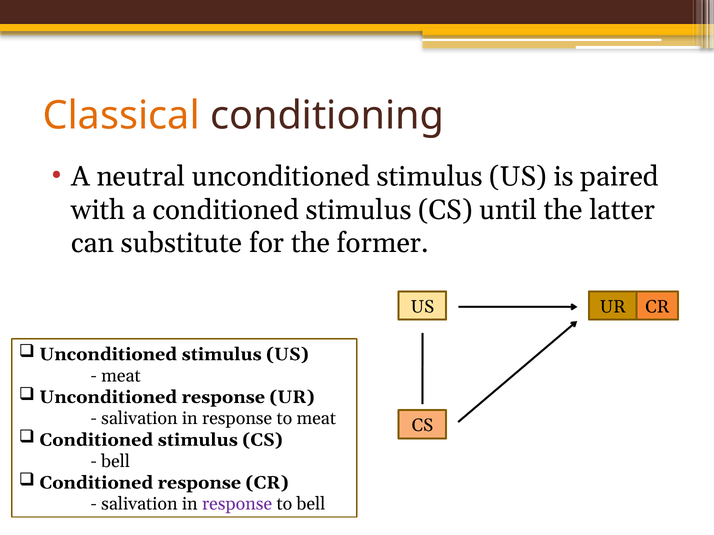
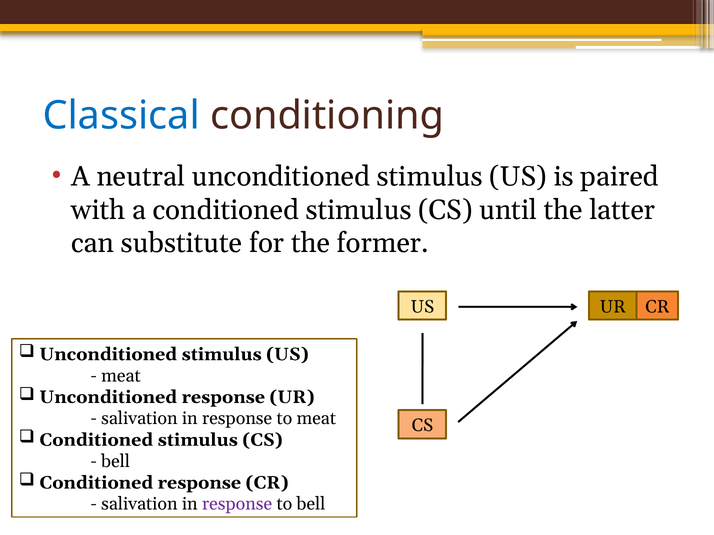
Classical colour: orange -> blue
